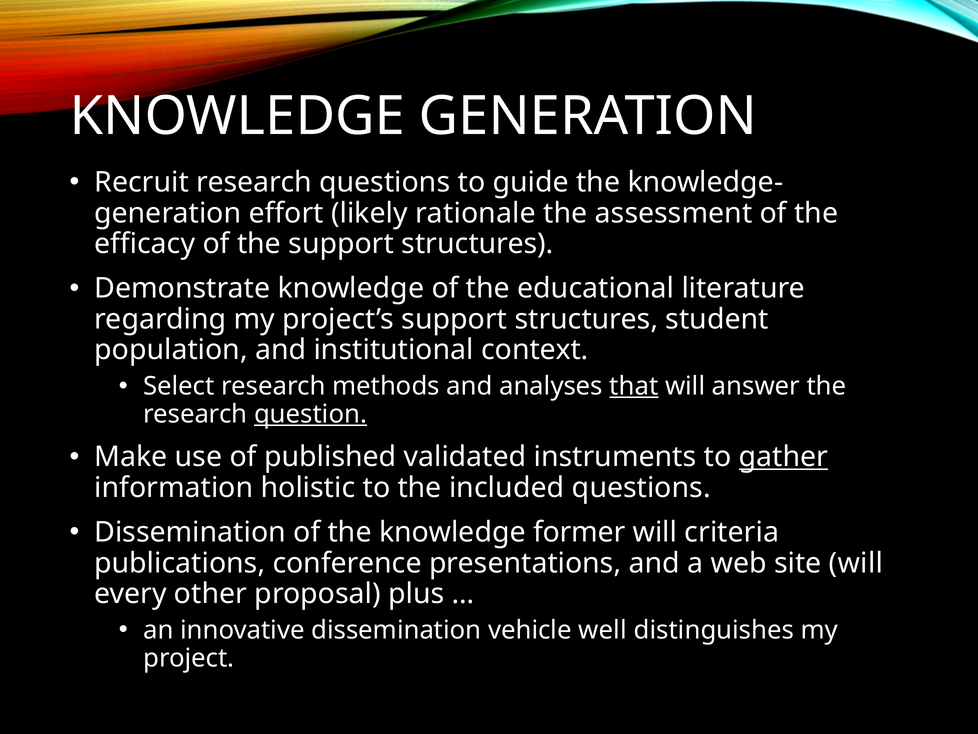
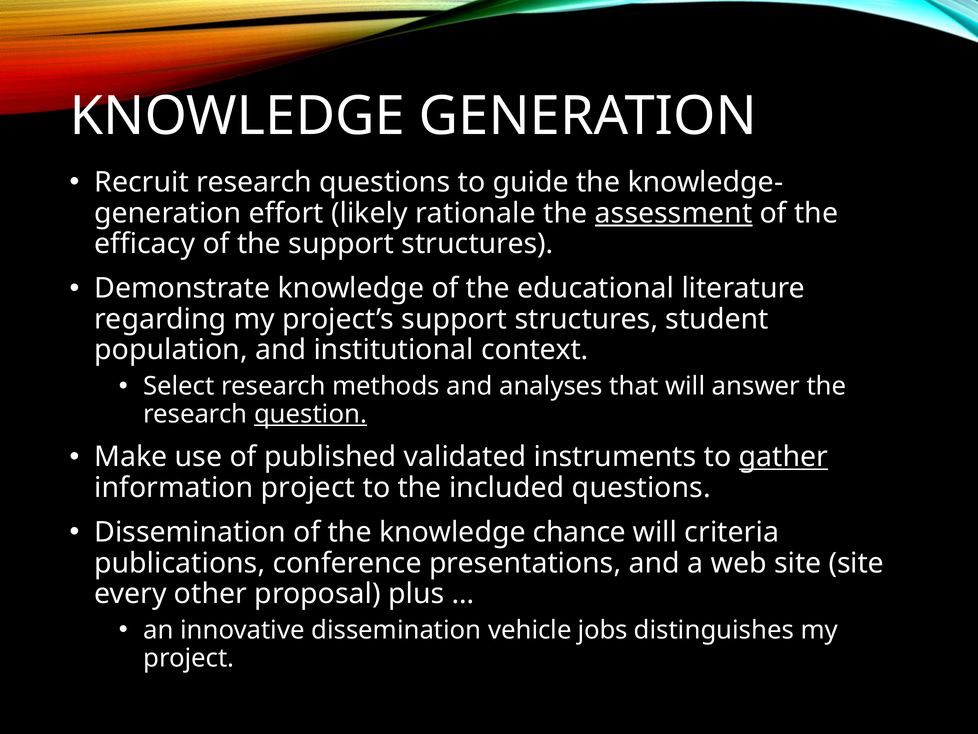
assessment underline: none -> present
that underline: present -> none
information holistic: holistic -> project
former: former -> chance
site will: will -> site
well: well -> jobs
